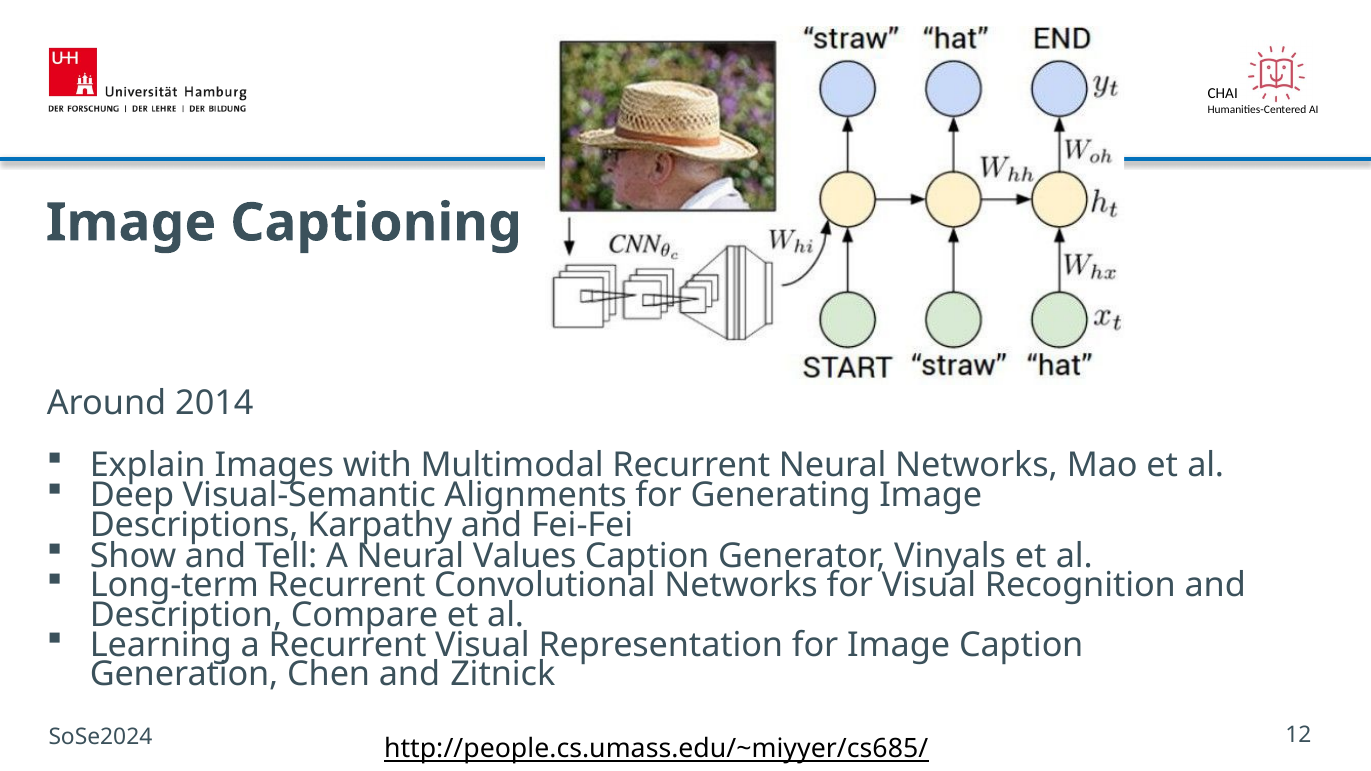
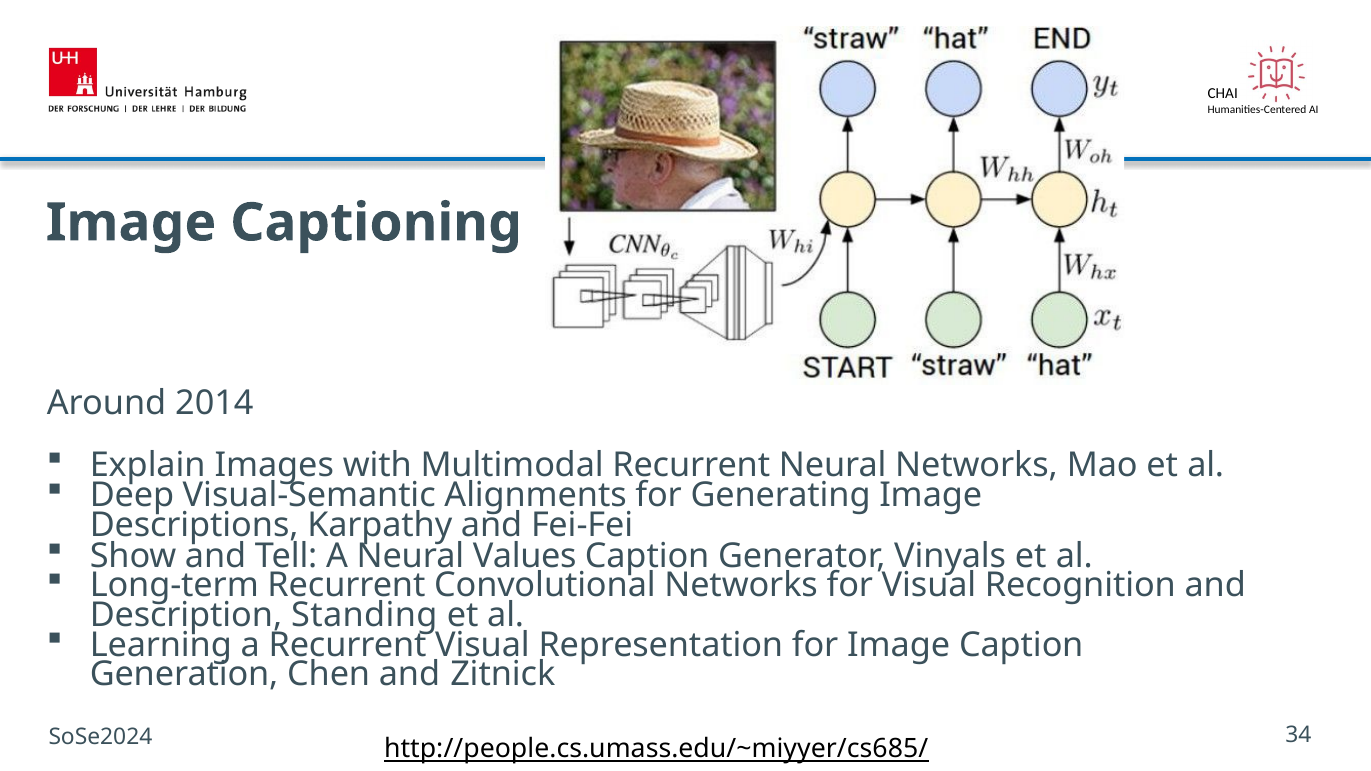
Compare: Compare -> Standing
12: 12 -> 34
